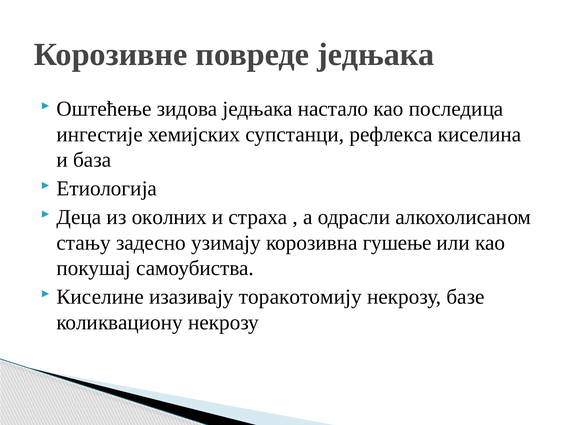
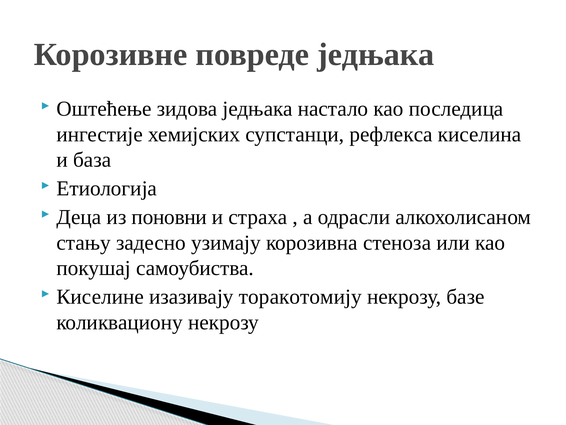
околних: околних -> поновни
гушење: гушење -> стеноза
